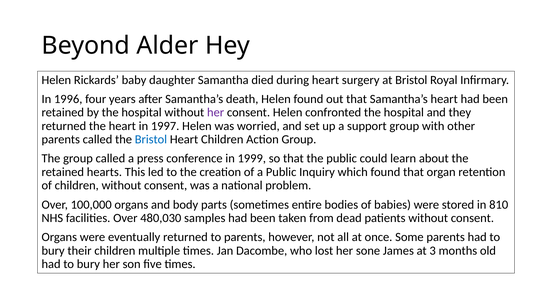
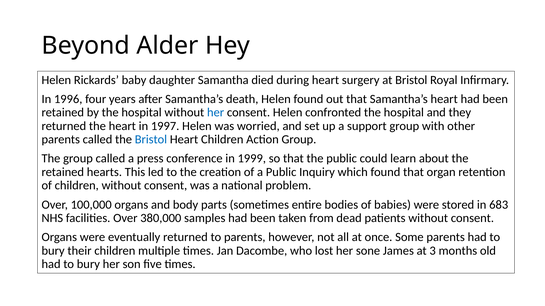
her at (216, 113) colour: purple -> blue
810: 810 -> 683
480,030: 480,030 -> 380,000
